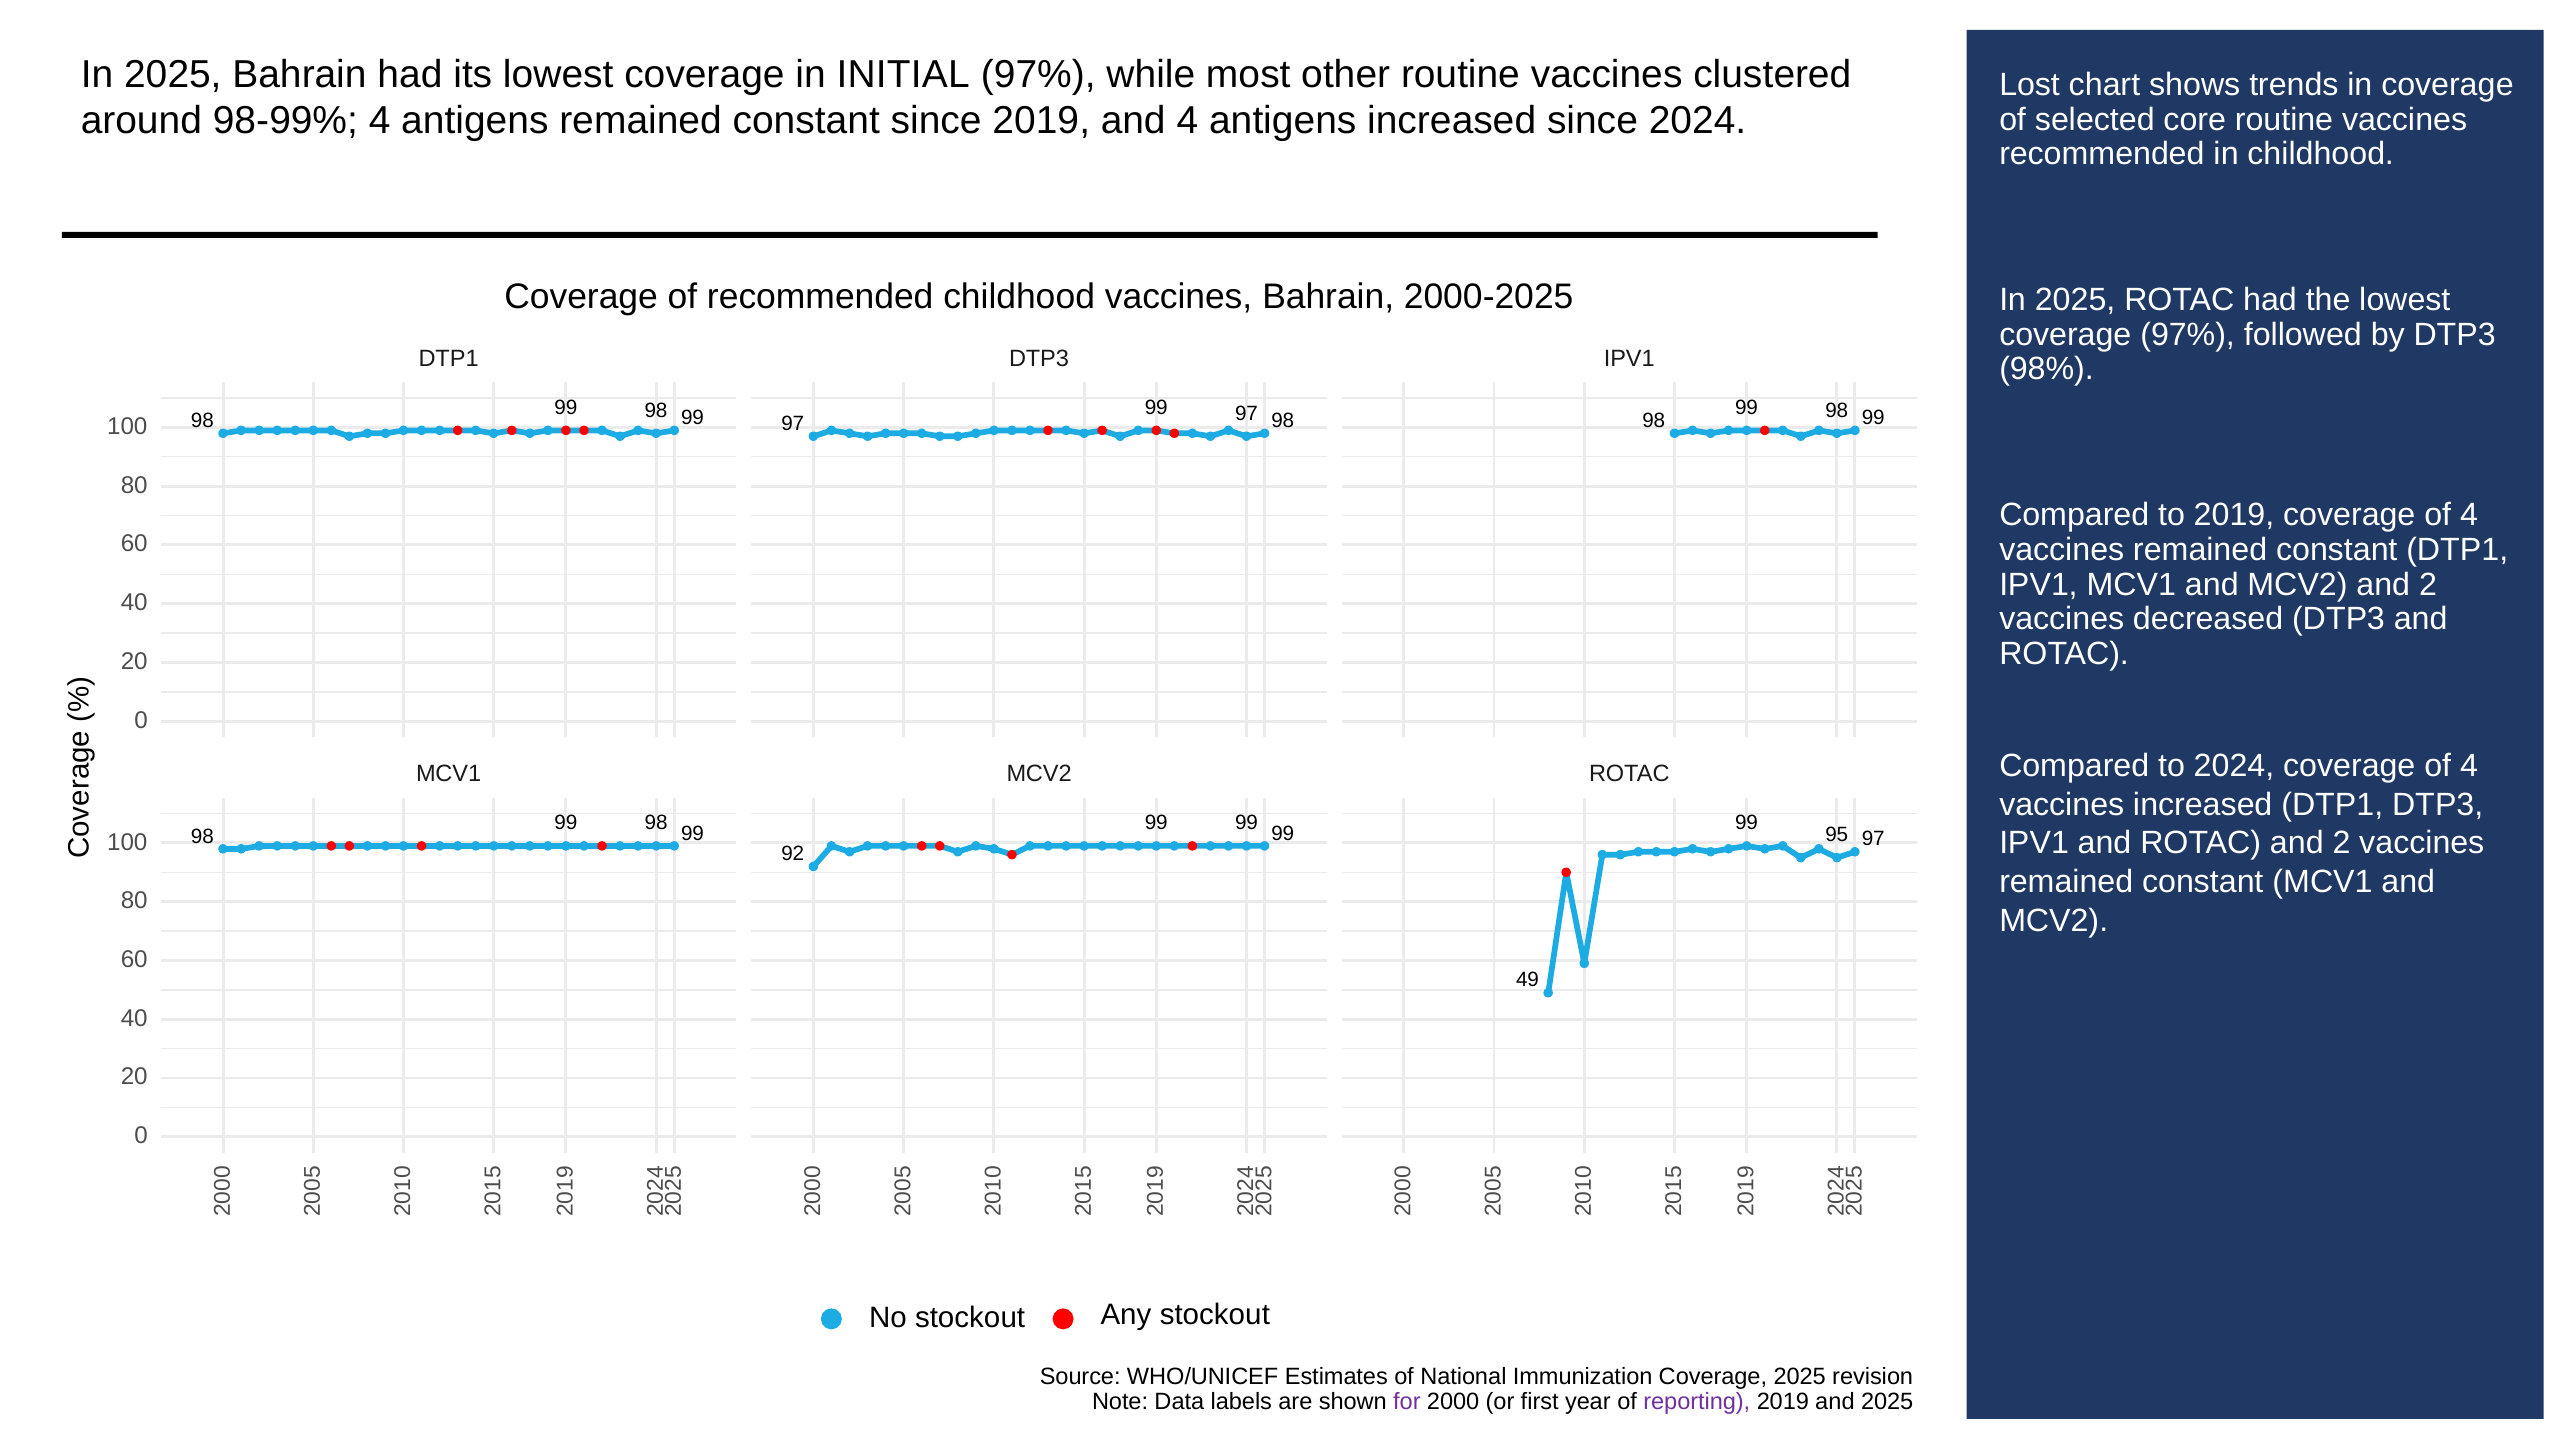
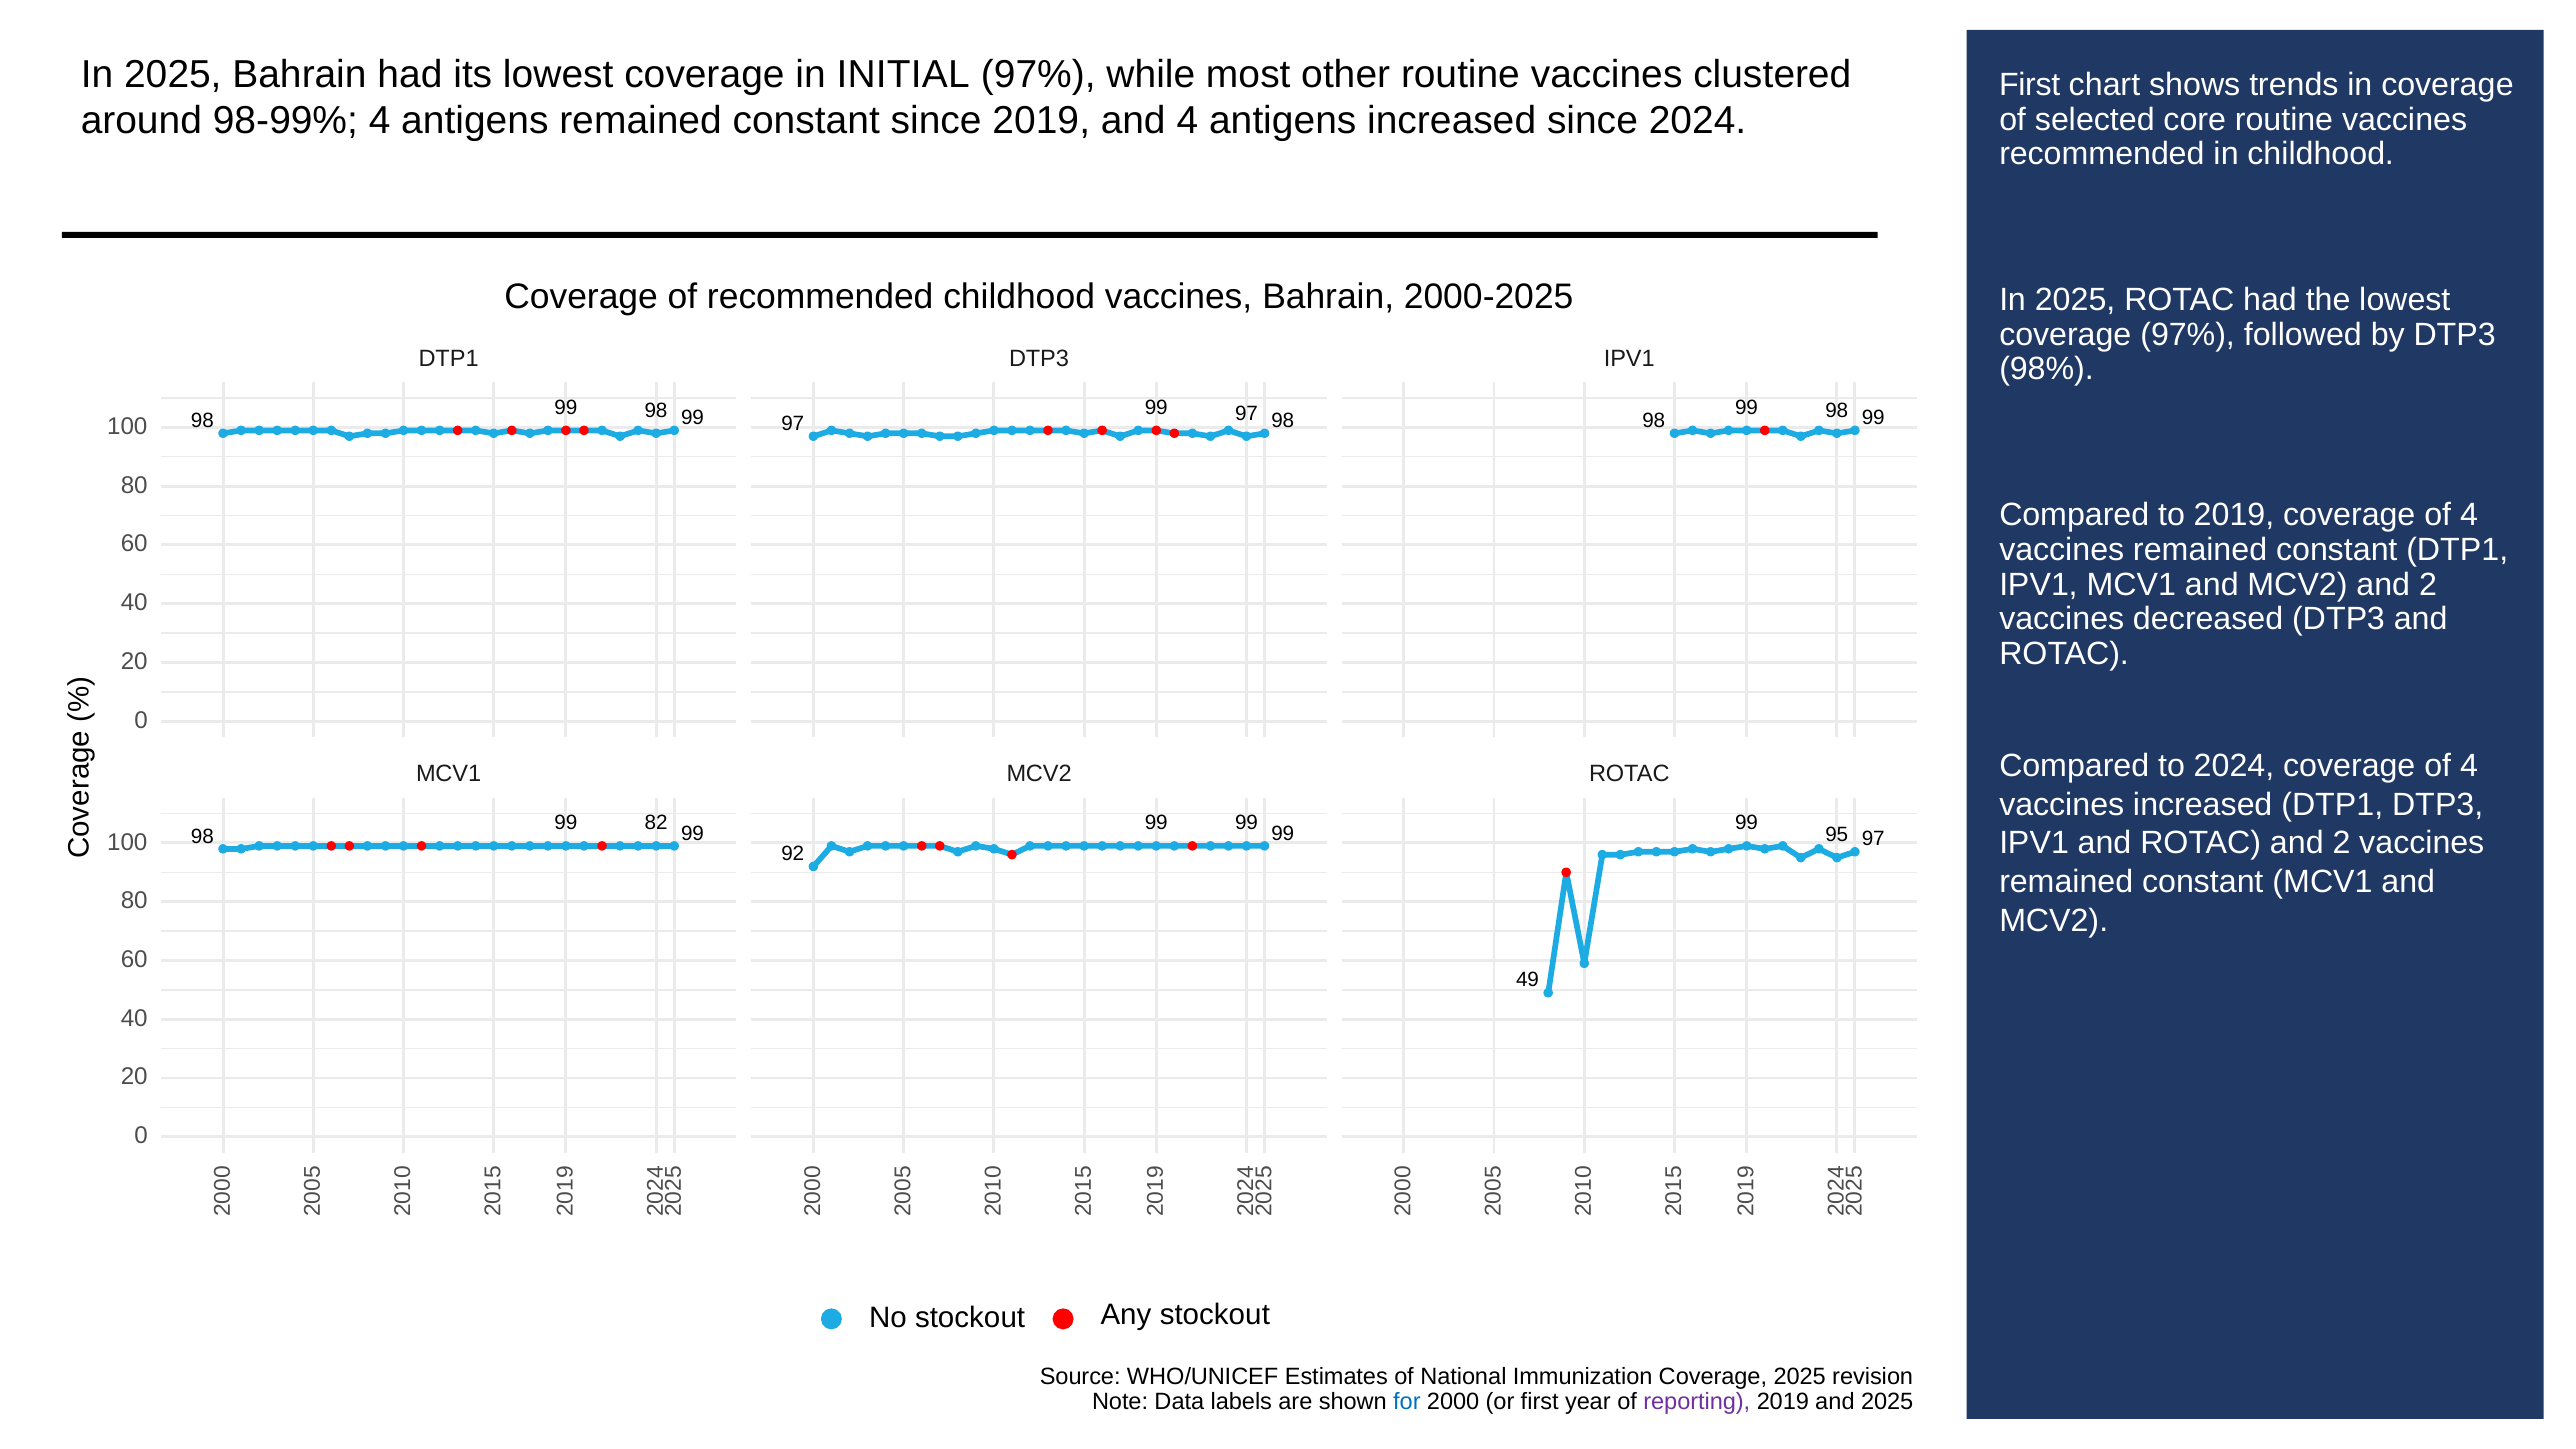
Lost at (2030, 85): Lost -> First
98 at (656, 823): 98 -> 82
for colour: purple -> blue
